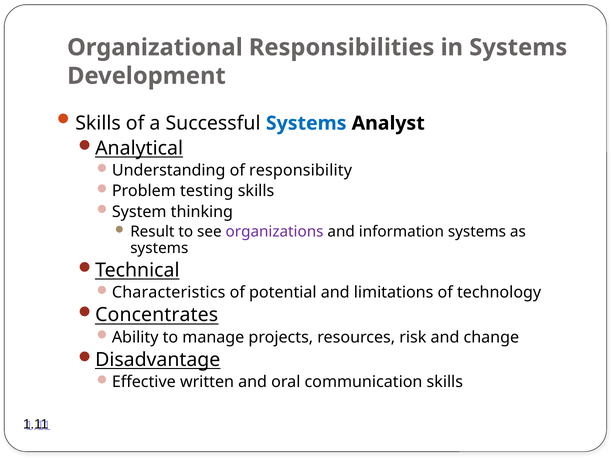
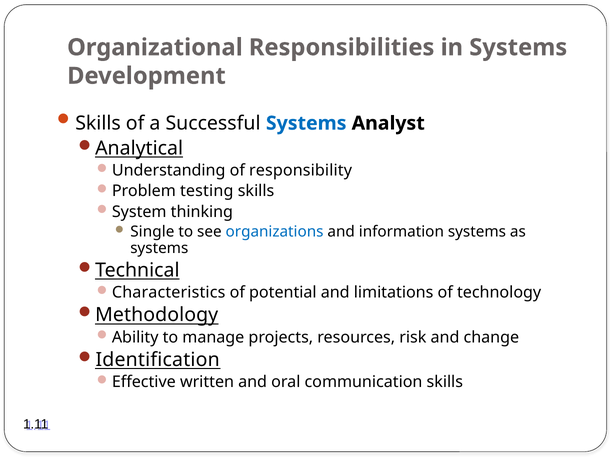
Result: Result -> Single
organizations colour: purple -> blue
Concentrates: Concentrates -> Methodology
Disadvantage: Disadvantage -> Identification
